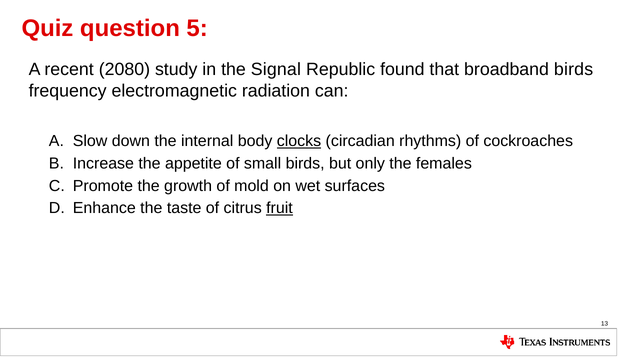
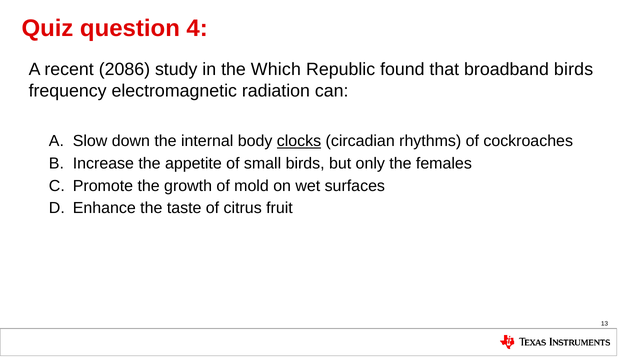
5: 5 -> 4
2080: 2080 -> 2086
Signal: Signal -> Which
fruit underline: present -> none
